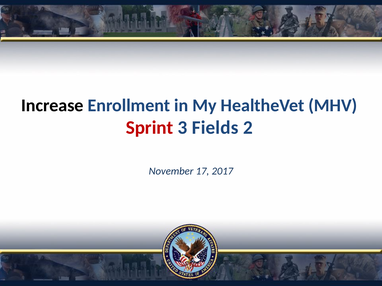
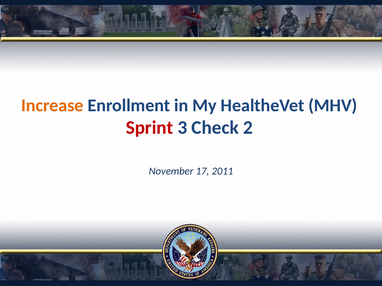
Increase colour: black -> orange
Fields: Fields -> Check
2017: 2017 -> 2011
